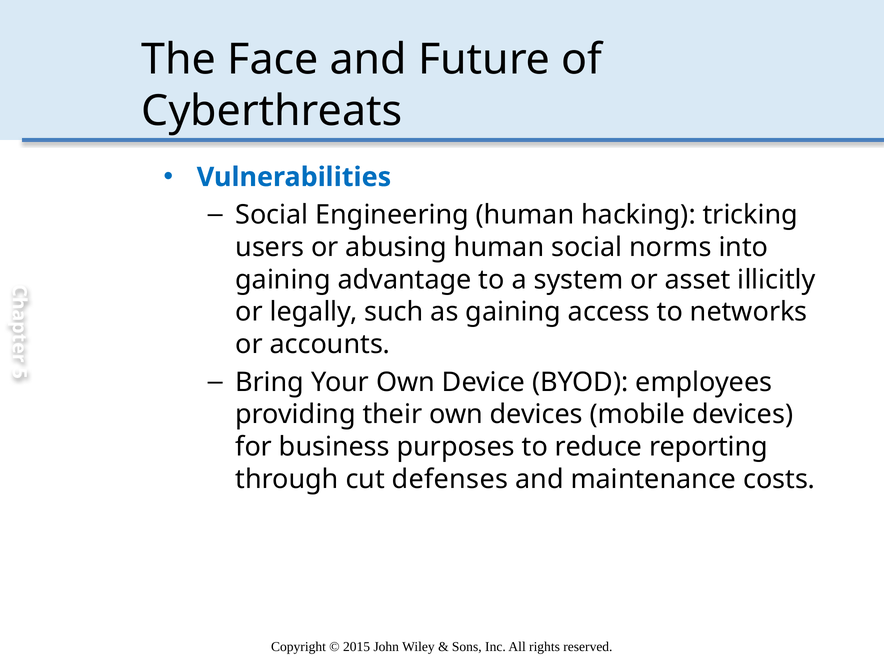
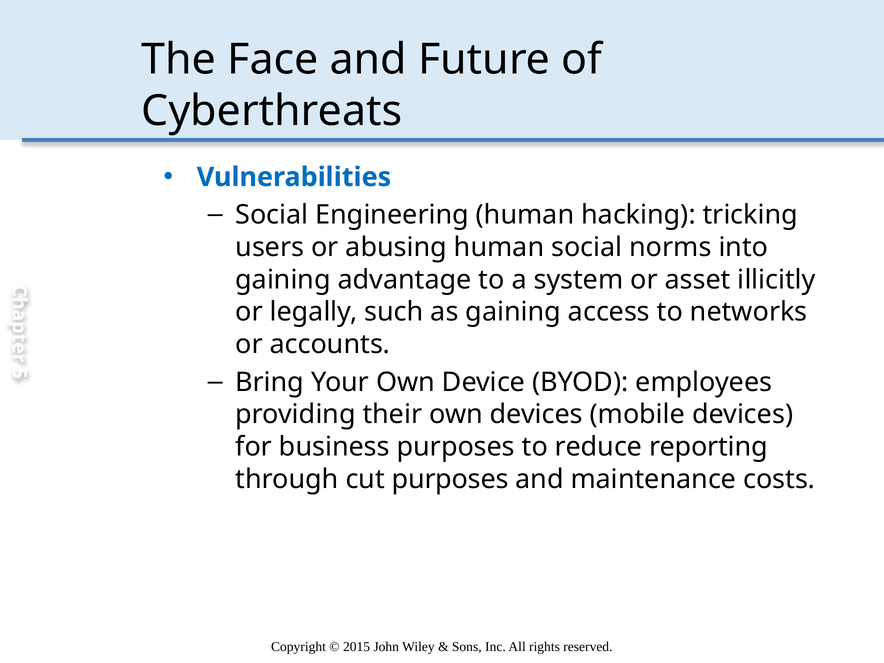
cut defenses: defenses -> purposes
